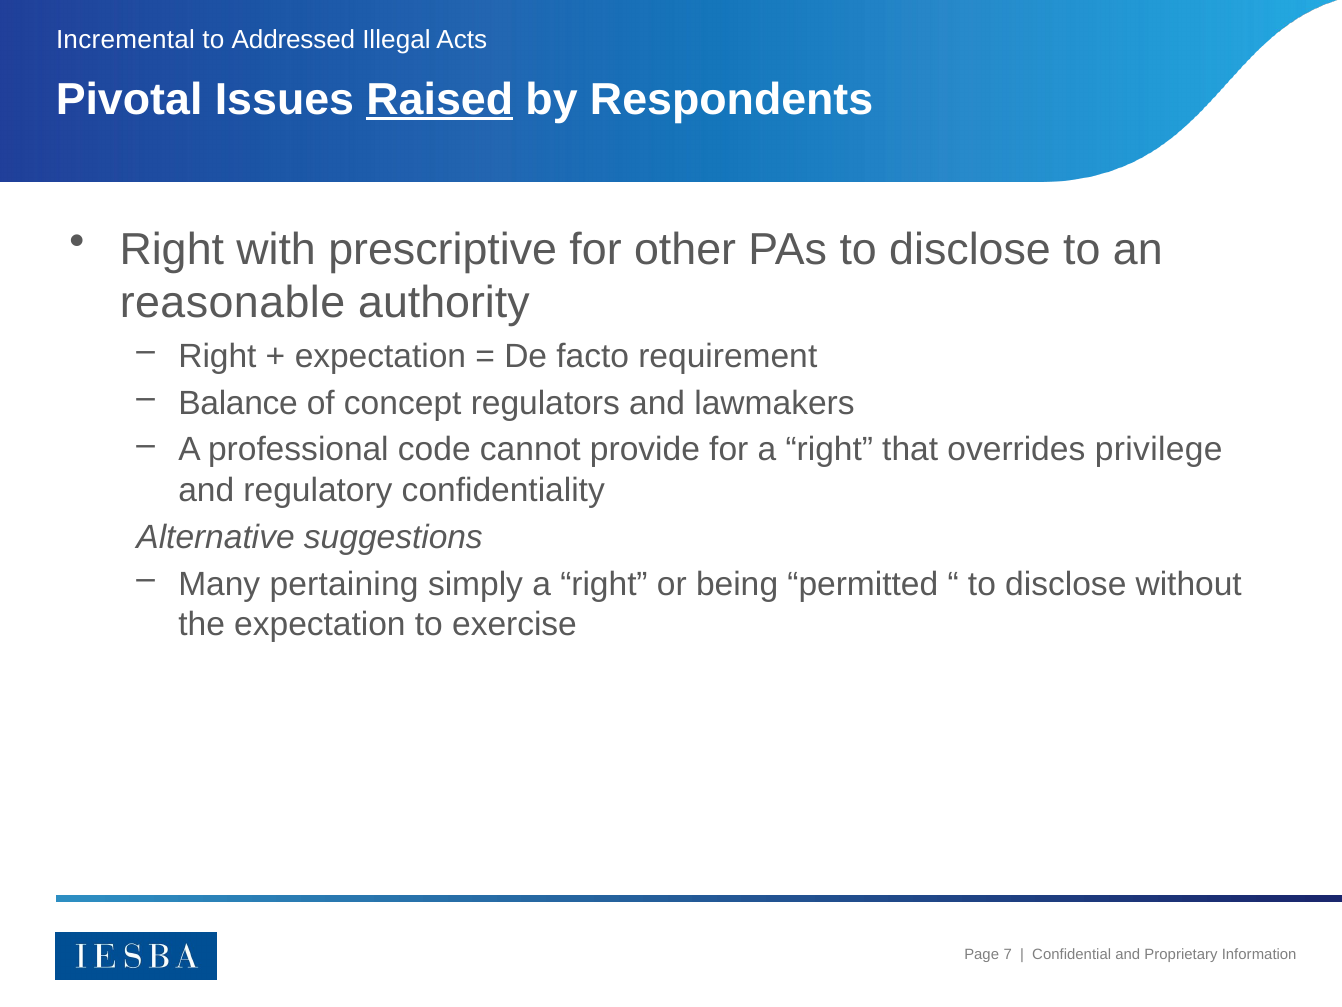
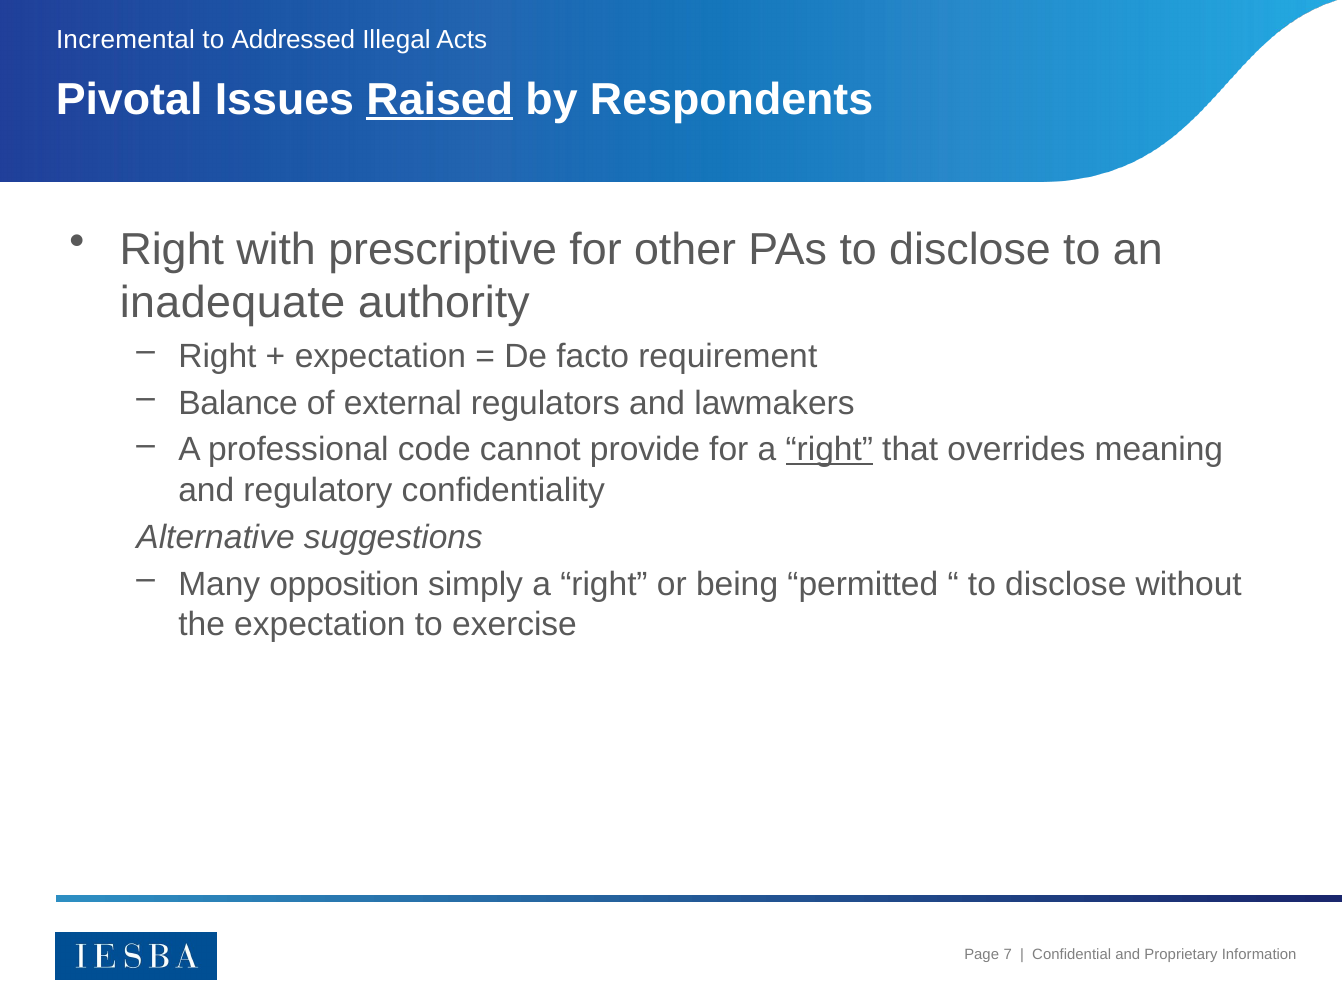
reasonable: reasonable -> inadequate
concept: concept -> external
right at (829, 450) underline: none -> present
privilege: privilege -> meaning
pertaining: pertaining -> opposition
